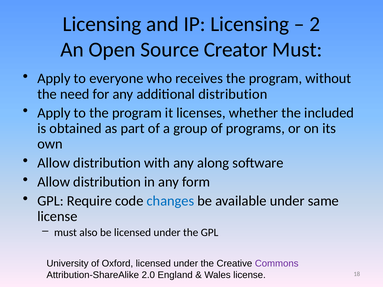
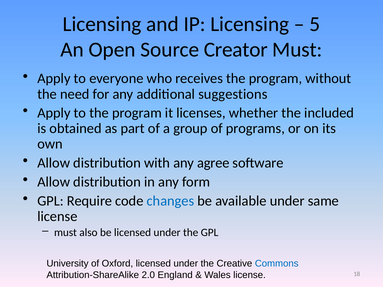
2: 2 -> 5
additional distribution: distribution -> suggestions
along: along -> agree
Commons colour: purple -> blue
